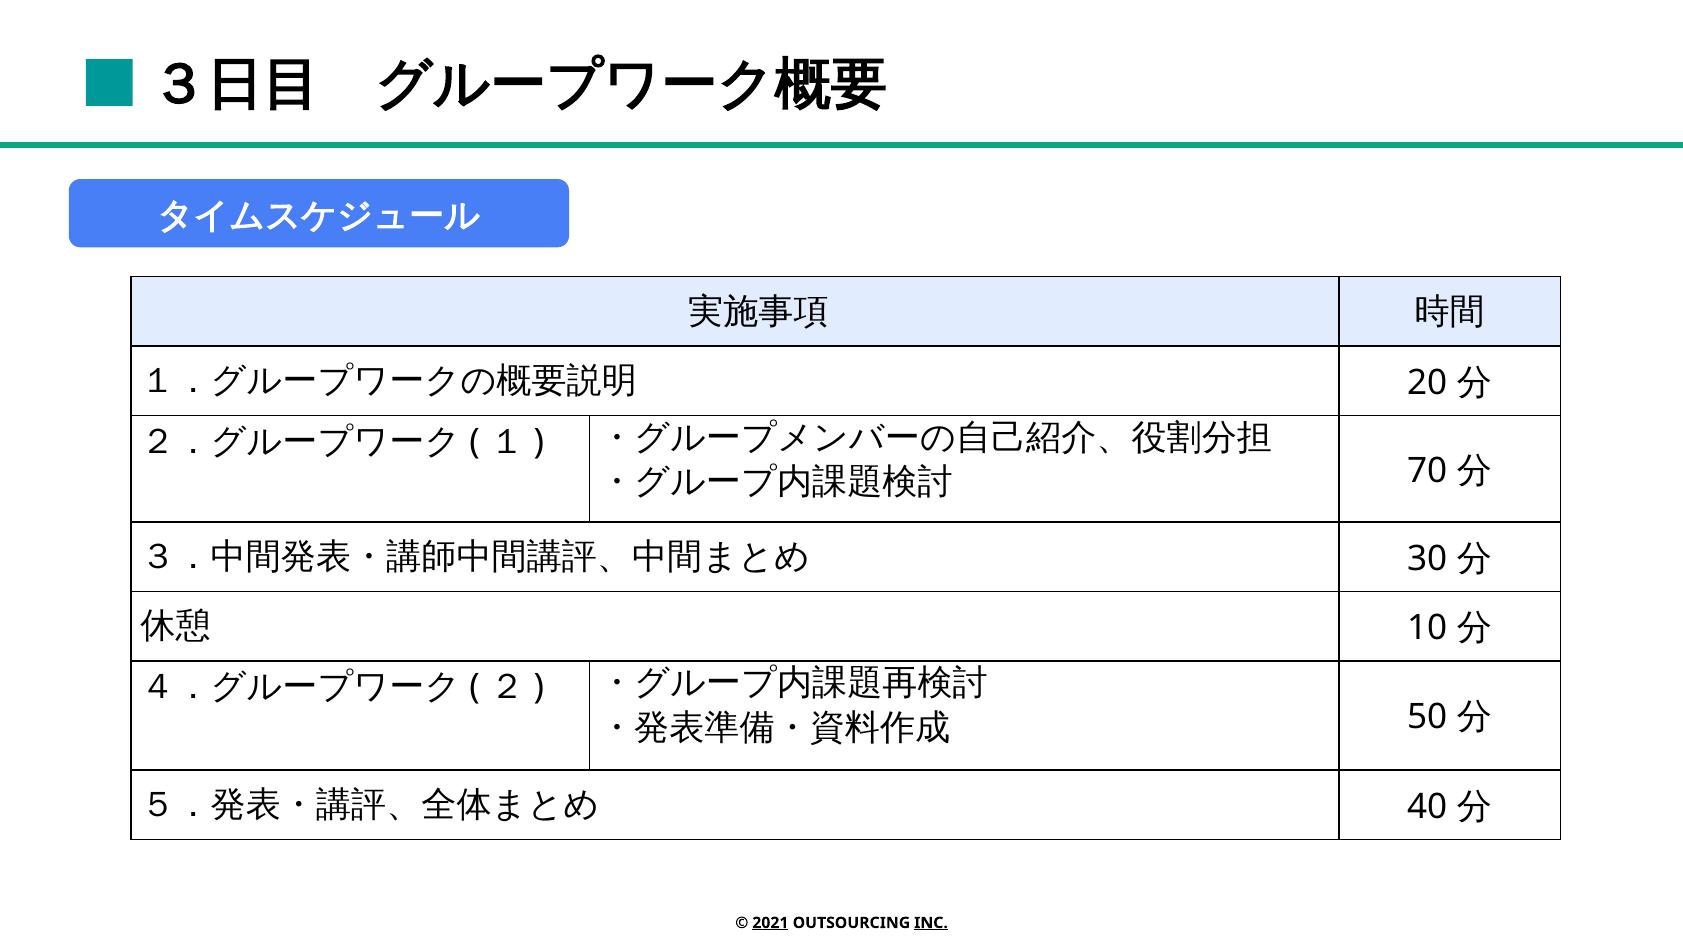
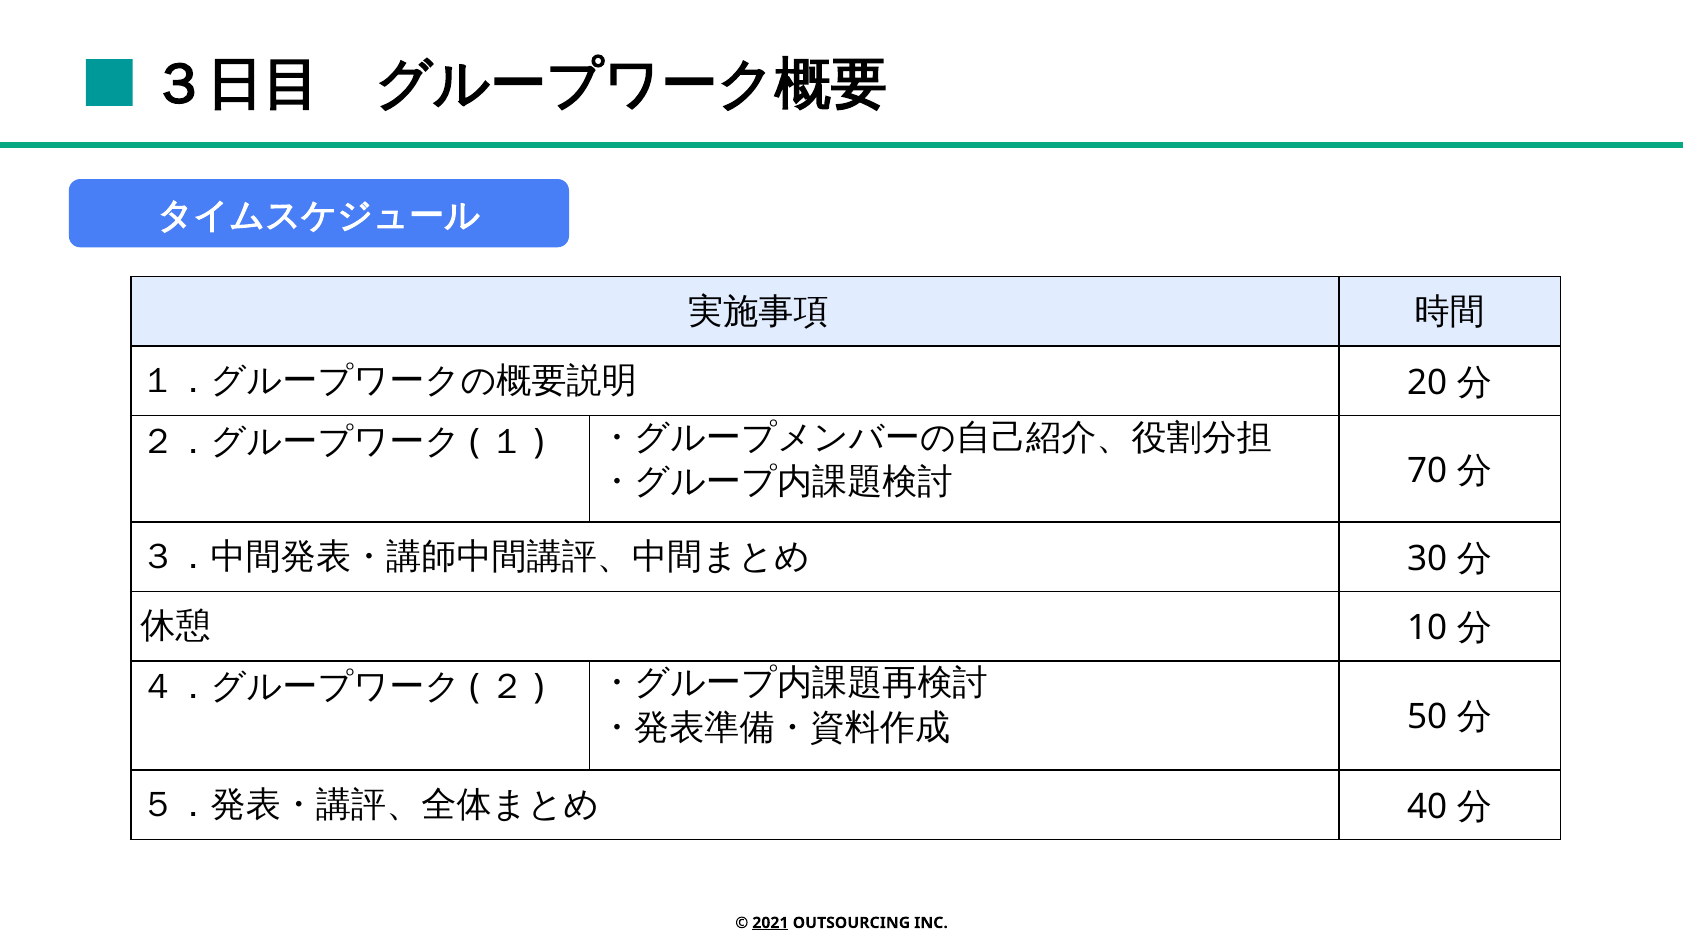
INC underline: present -> none
